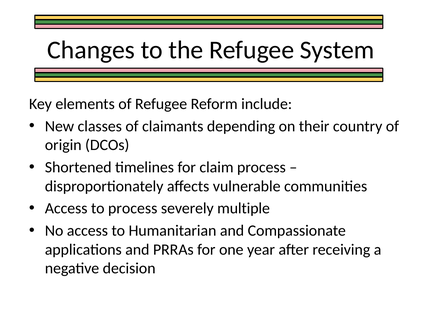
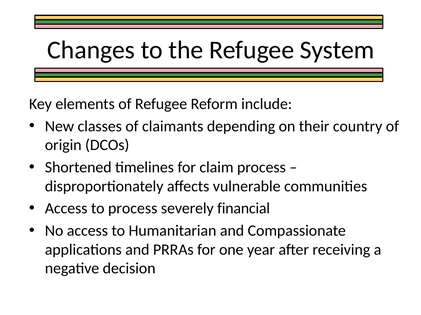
multiple: multiple -> financial
